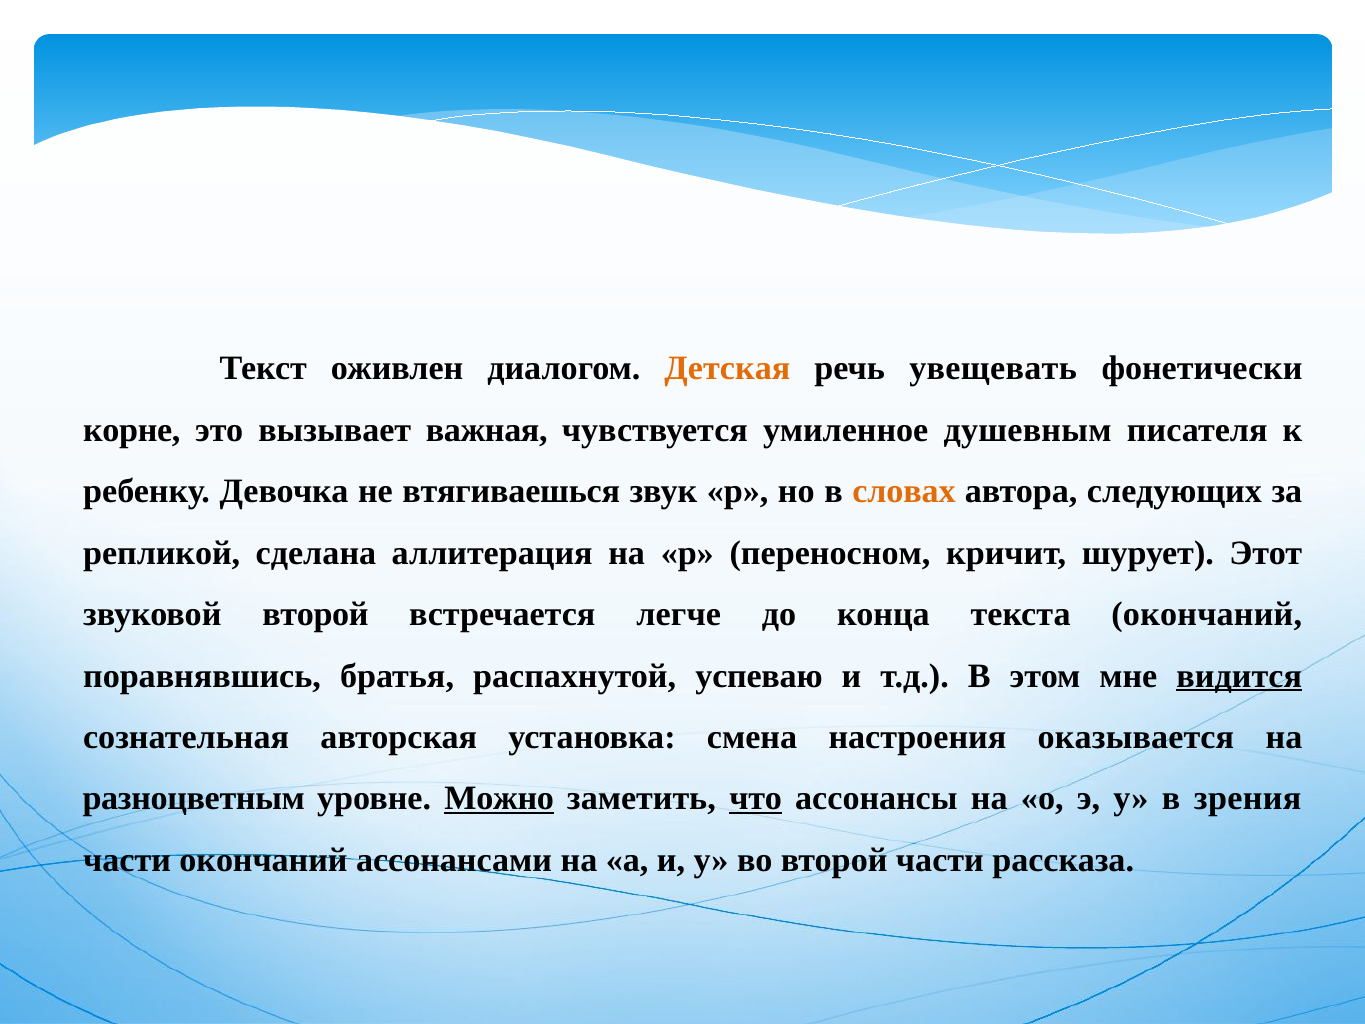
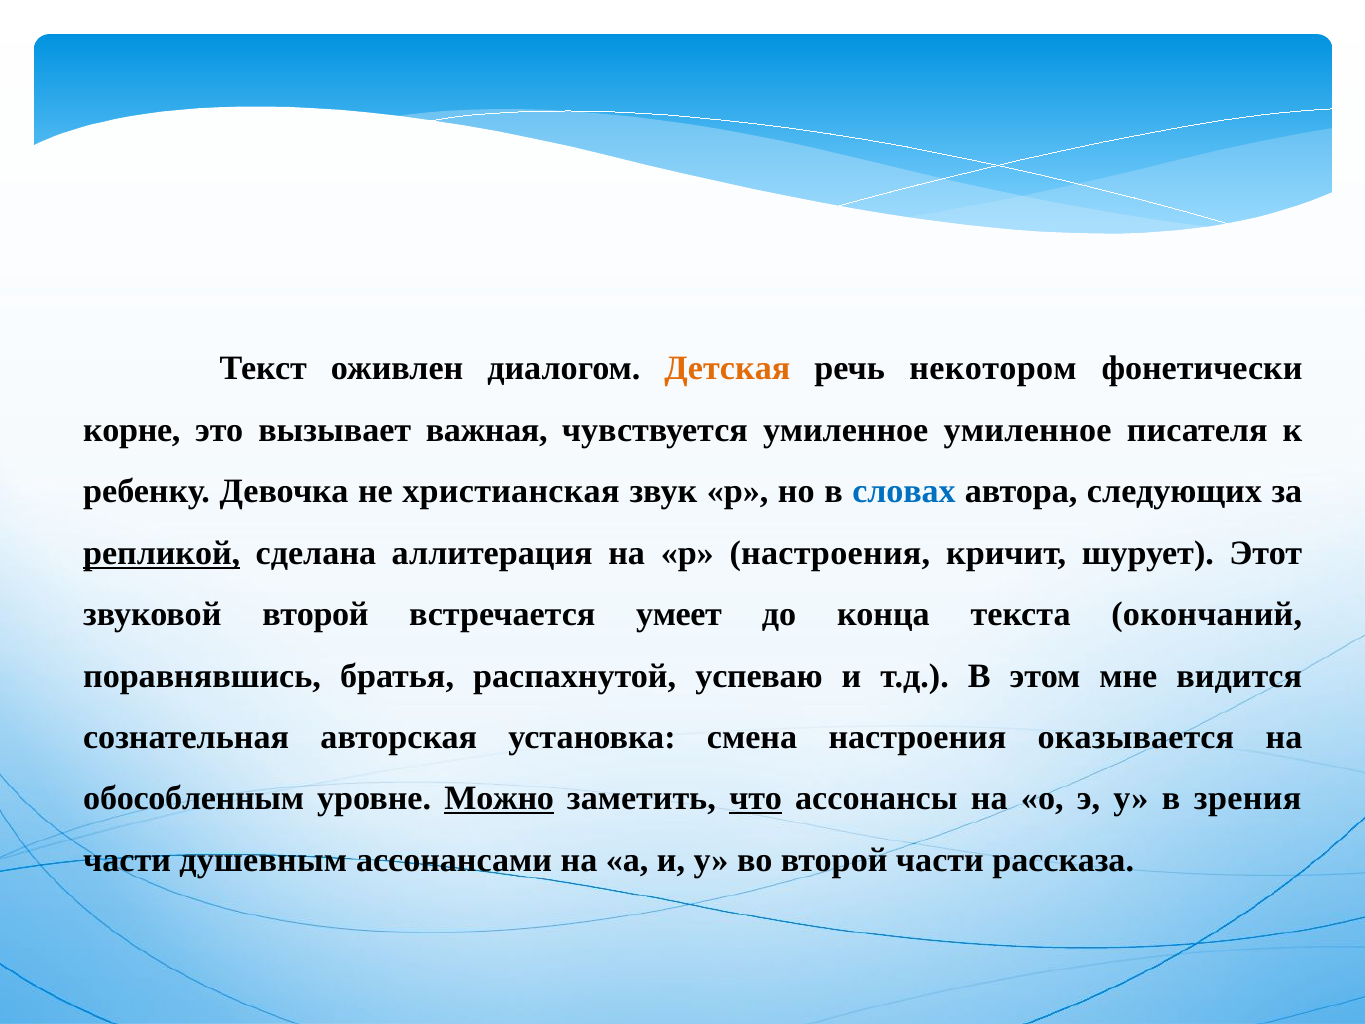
увещевать: увещевать -> некотором
умиленное душевным: душевным -> умиленное
втягиваешься: втягиваешься -> христианская
словах colour: orange -> blue
репликой underline: none -> present
р переносном: переносном -> настроения
легче: легче -> умеет
видится underline: present -> none
разноцветным: разноцветным -> обособленным
части окончаний: окончаний -> душевным
